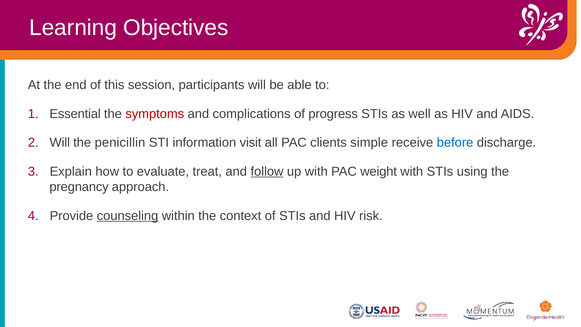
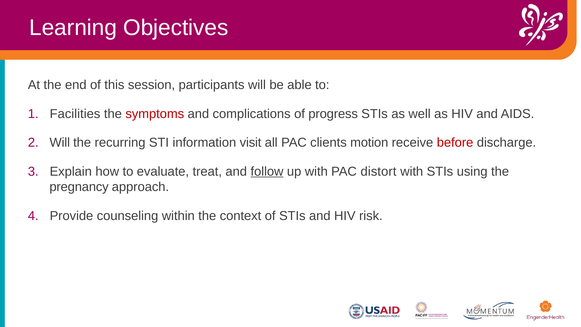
Essential: Essential -> Facilities
penicillin: penicillin -> recurring
simple: simple -> motion
before colour: blue -> red
weight: weight -> distort
counseling underline: present -> none
